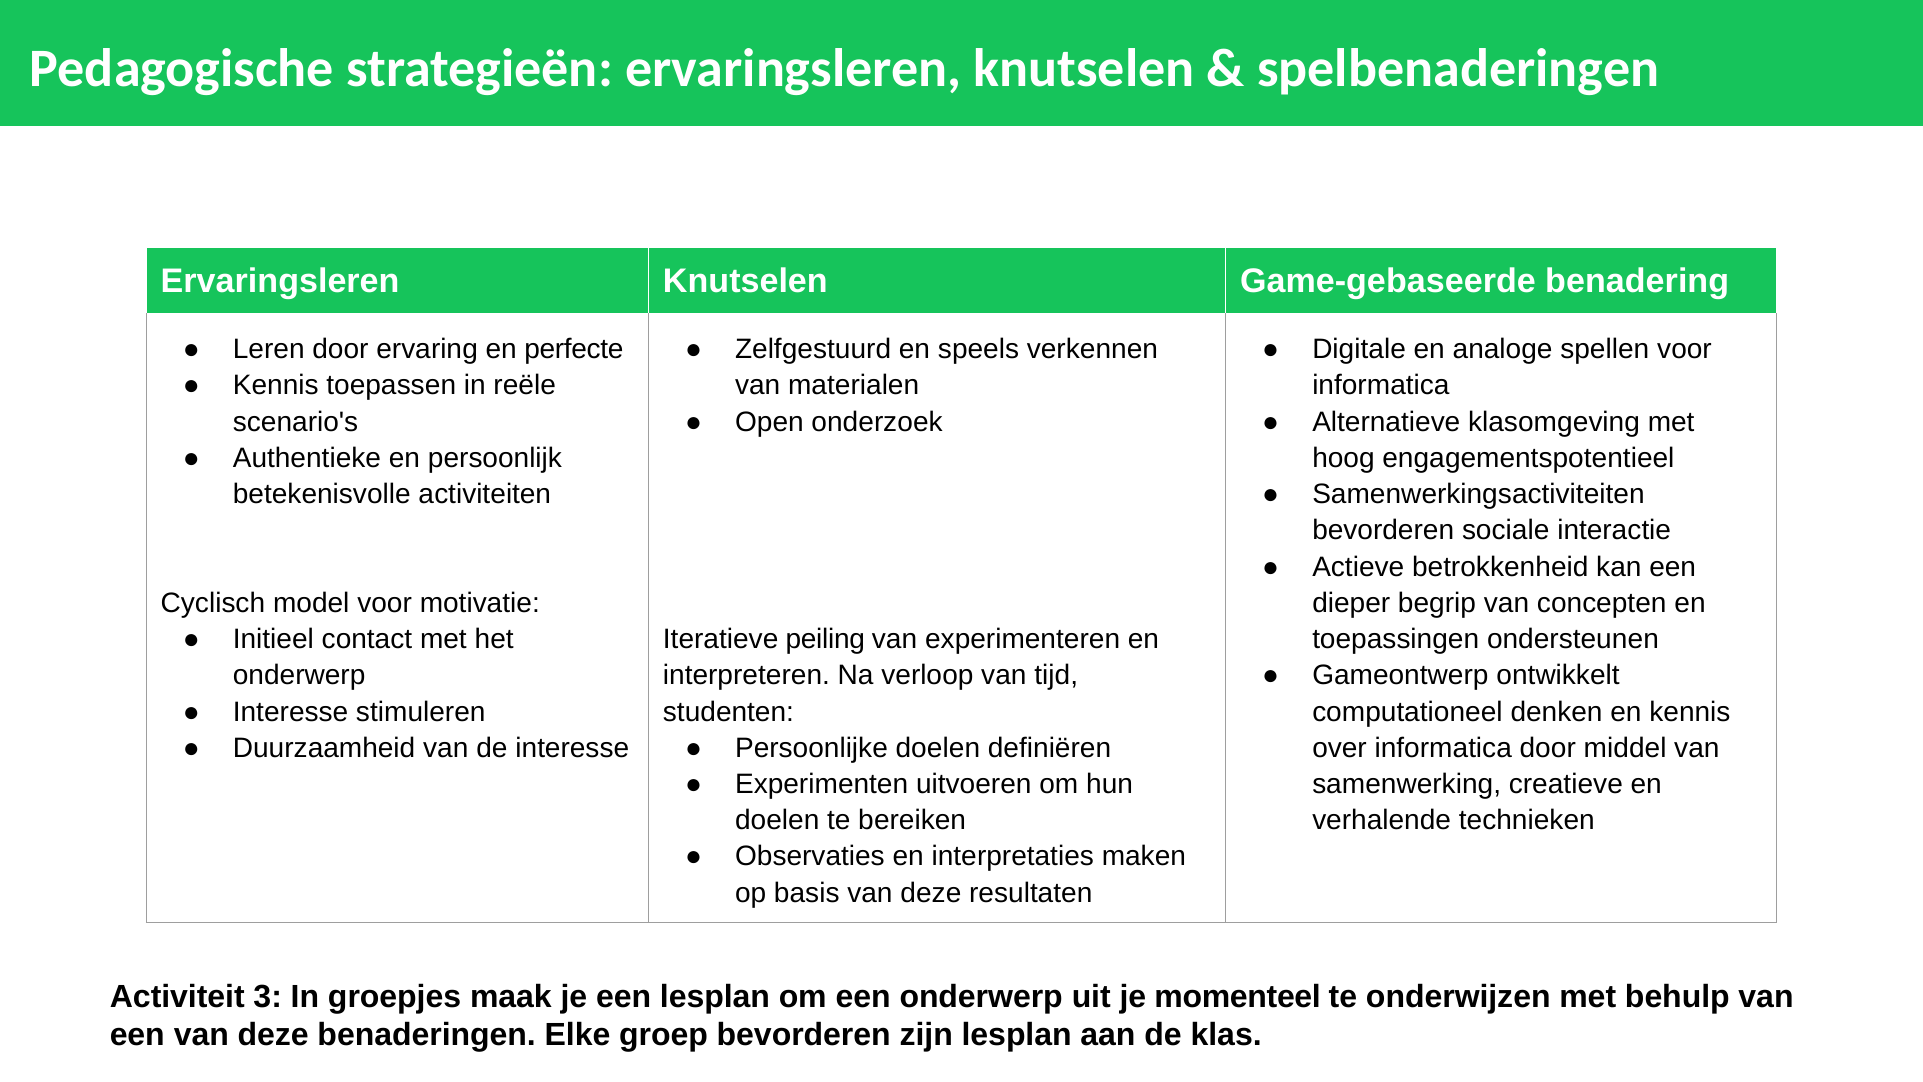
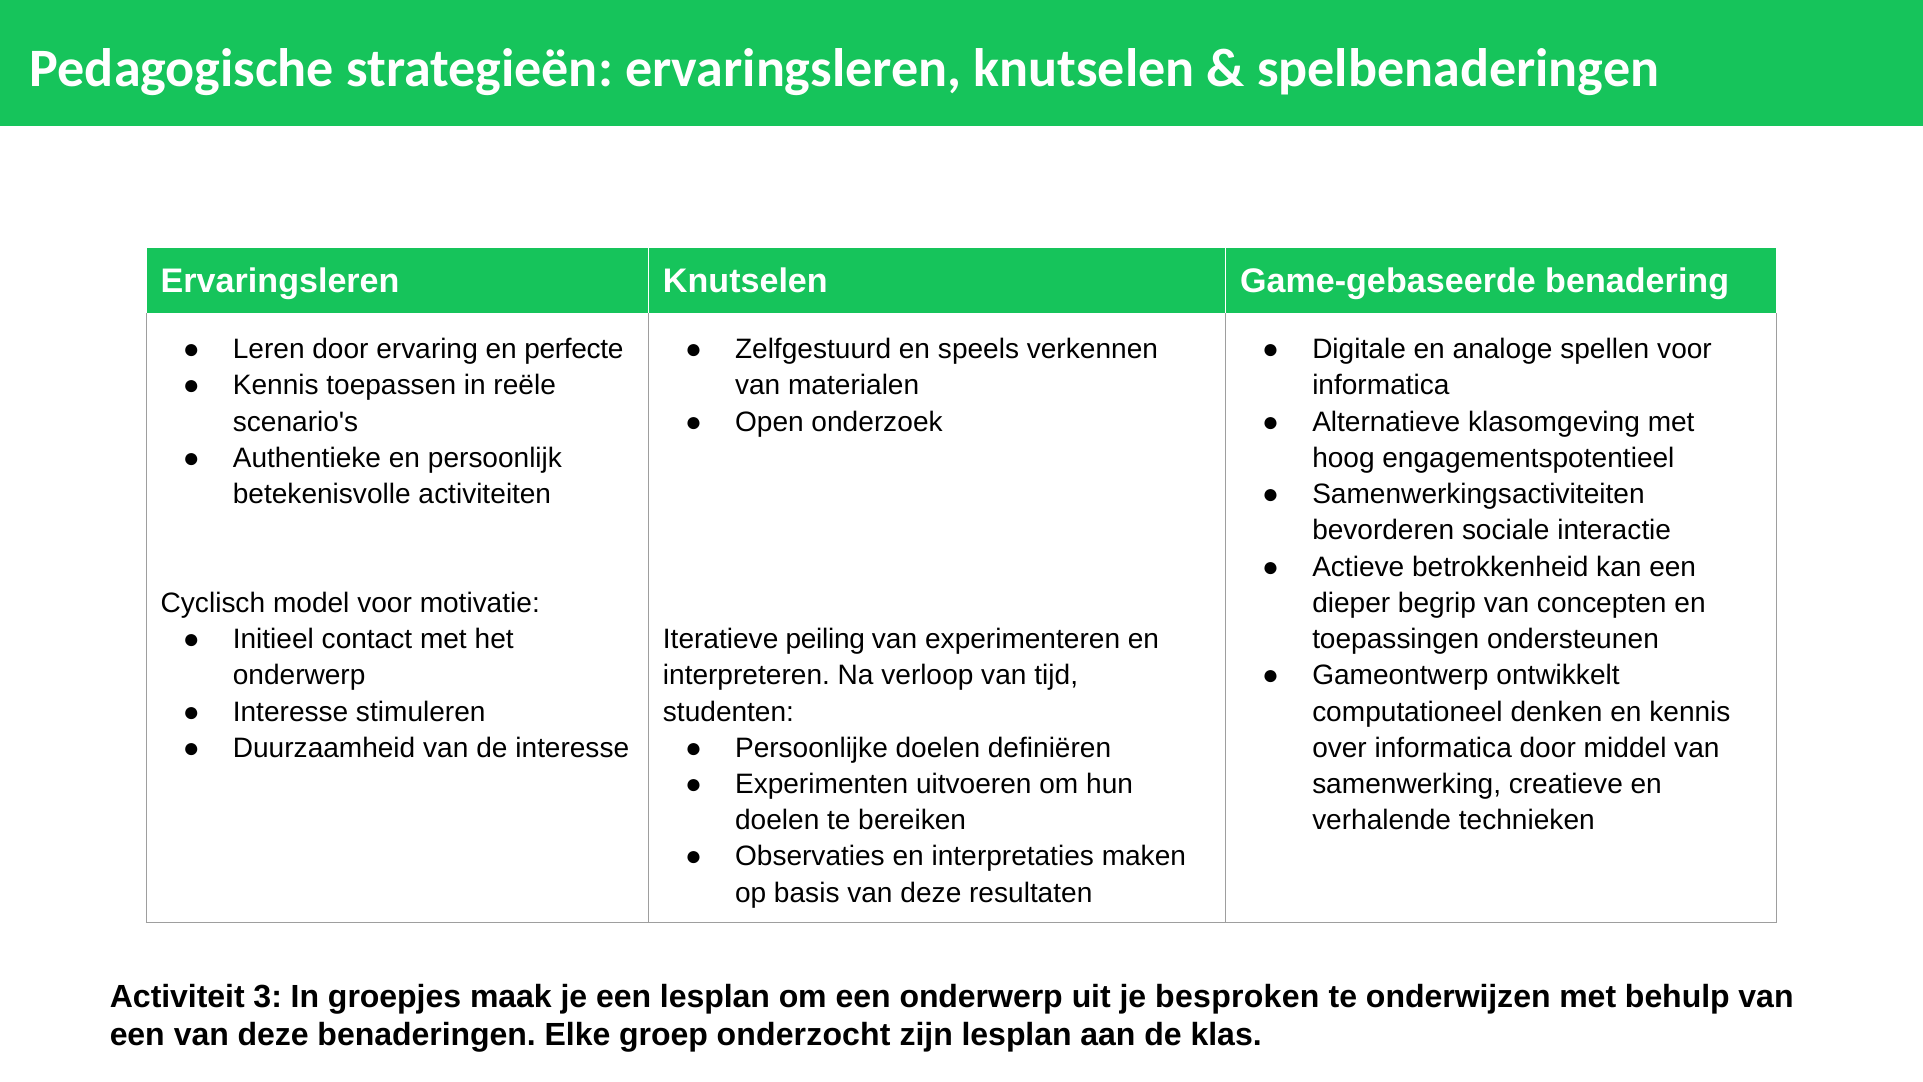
momenteel: momenteel -> besproken
groep bevorderen: bevorderen -> onderzocht
